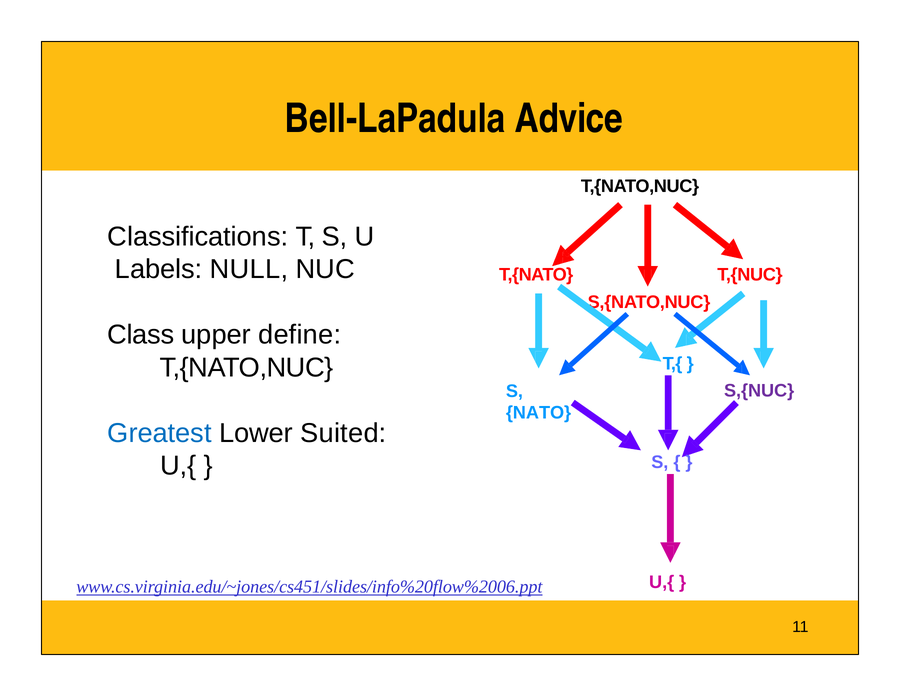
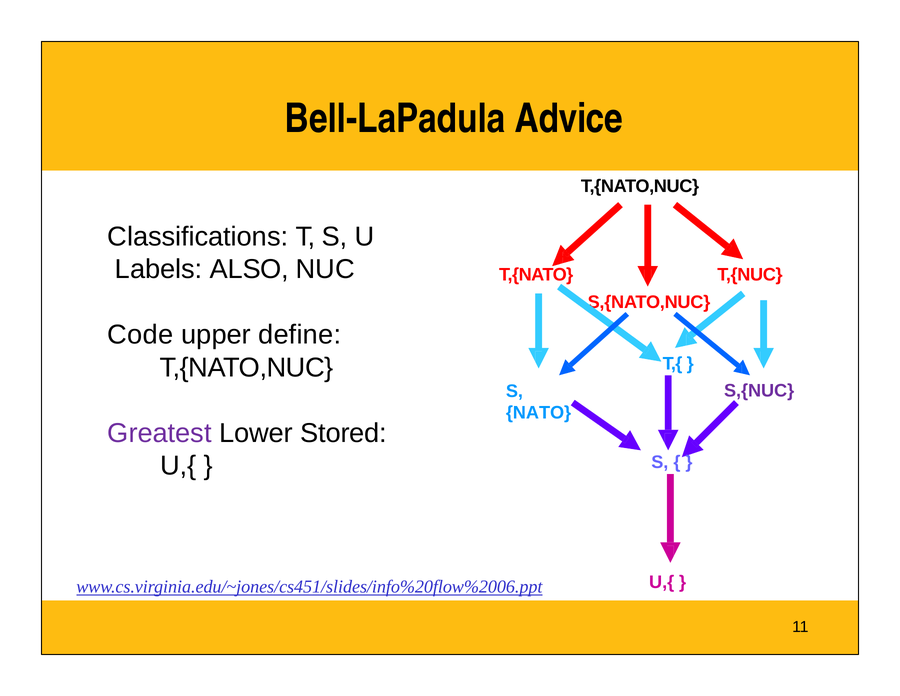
NULL: NULL -> ALSO
Class: Class -> Code
Greatest colour: blue -> purple
Suited: Suited -> Stored
